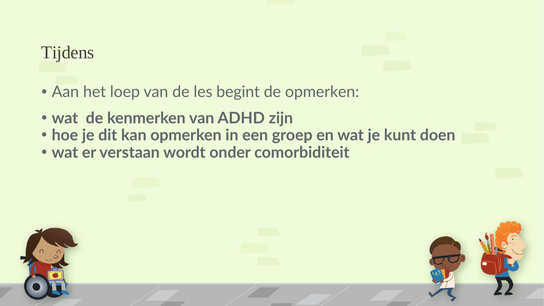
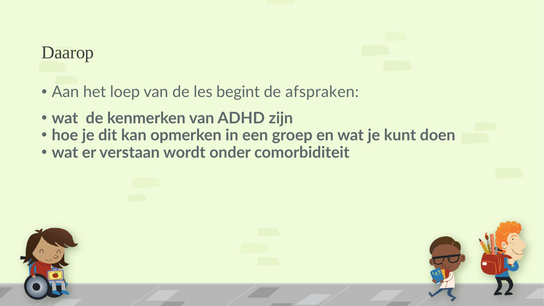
Tijdens: Tijdens -> Daarop
de opmerken: opmerken -> afspraken
